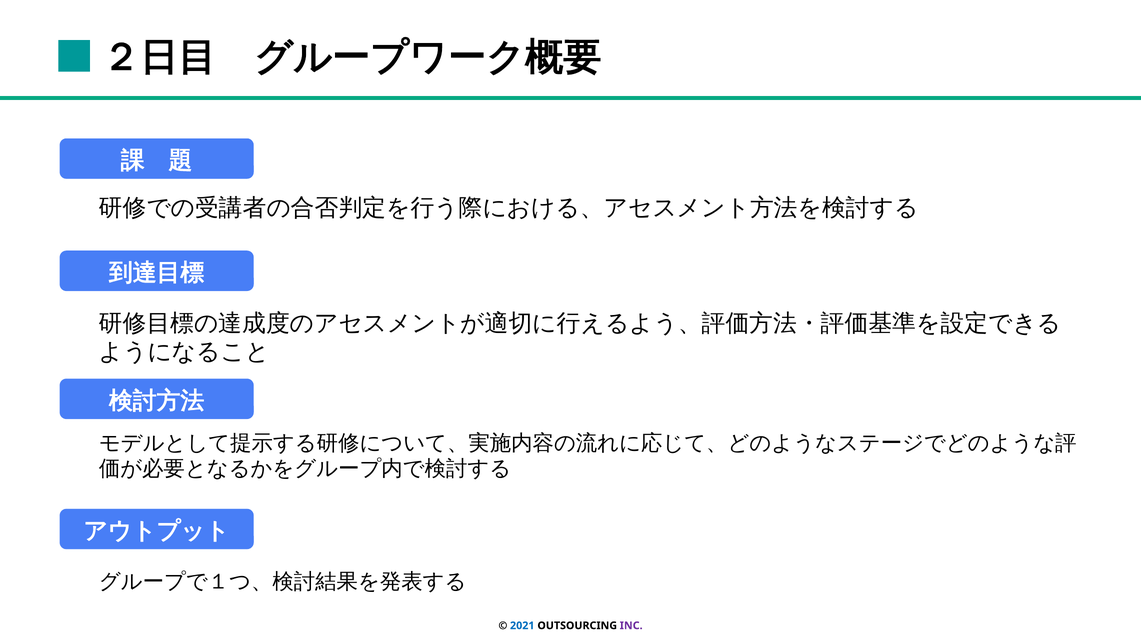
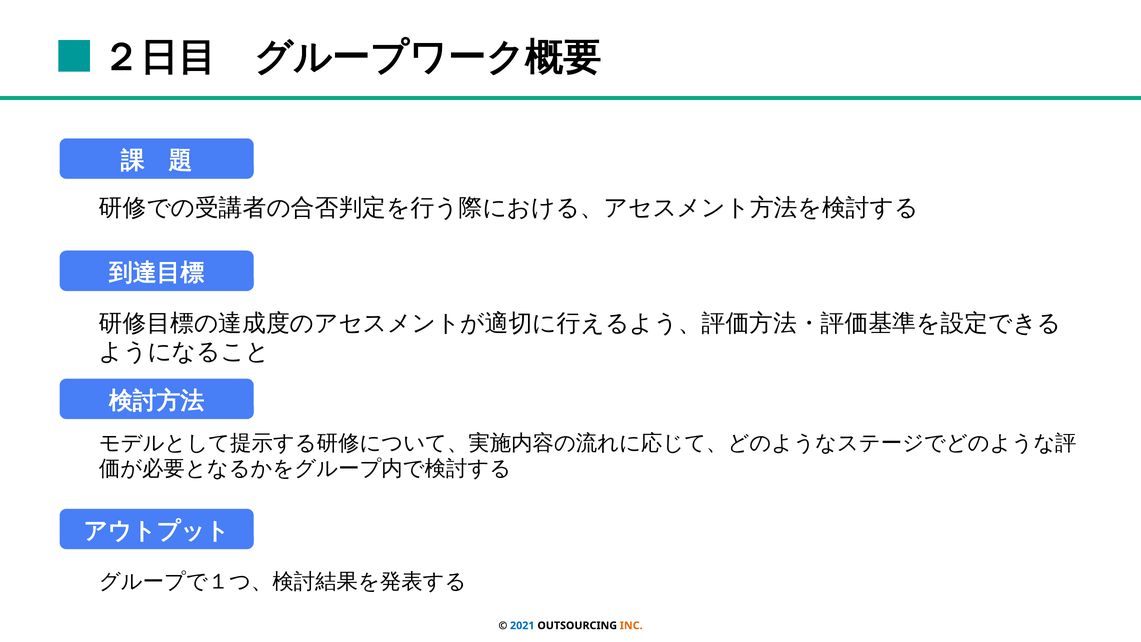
INC colour: purple -> orange
